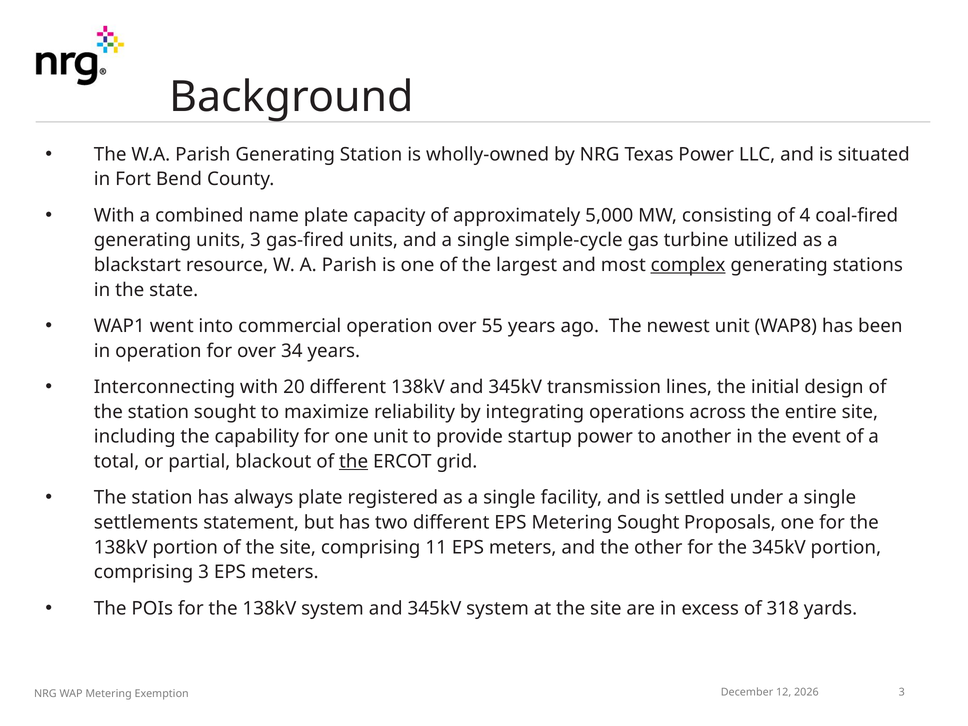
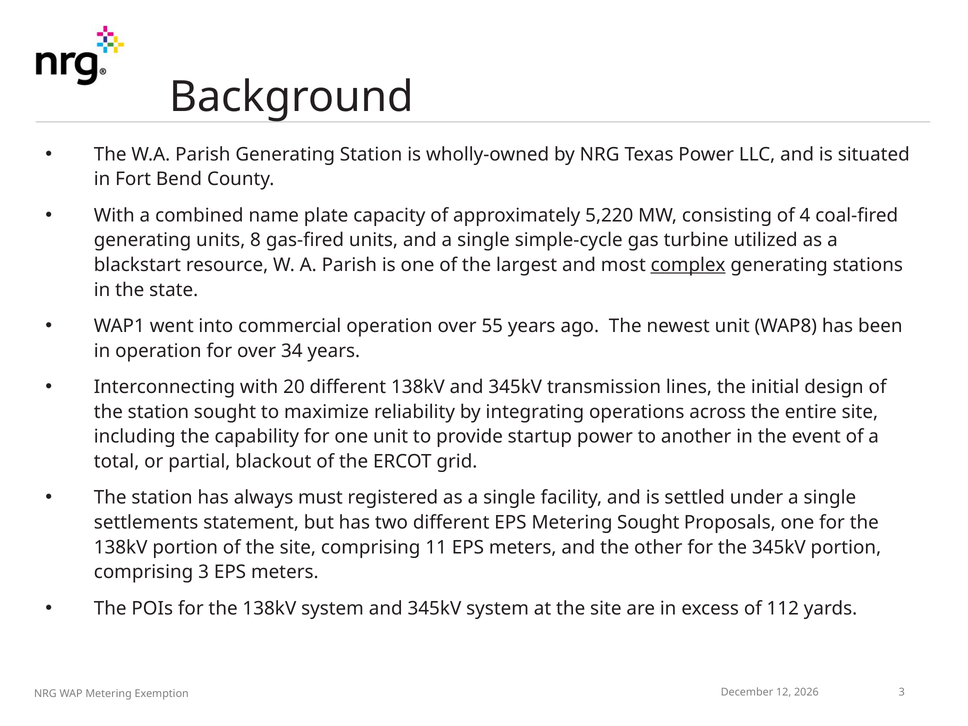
5,000: 5,000 -> 5,220
units 3: 3 -> 8
the at (354, 462) underline: present -> none
always plate: plate -> must
318: 318 -> 112
